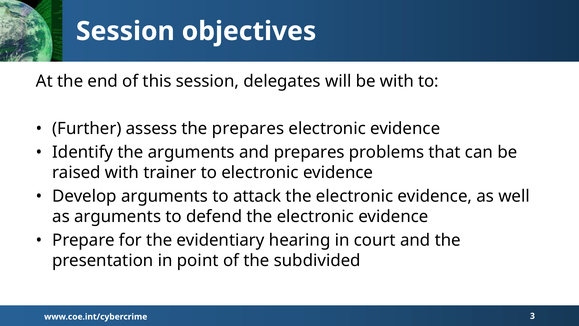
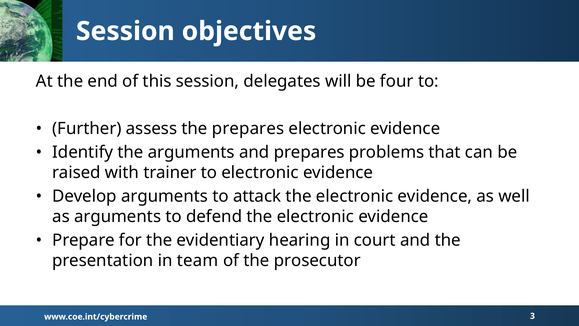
be with: with -> four
point: point -> team
subdivided: subdivided -> prosecutor
